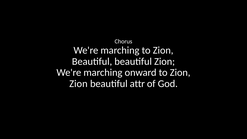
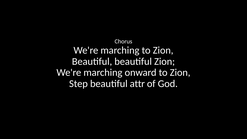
Zion at (78, 84): Zion -> Step
